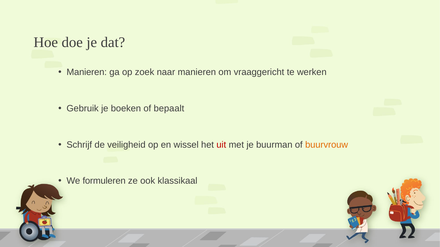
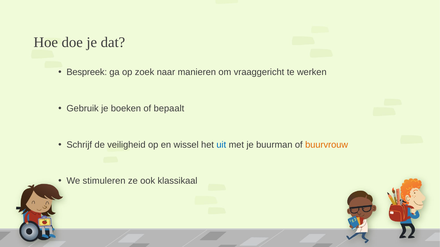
Manieren at (87, 72): Manieren -> Bespreek
uit colour: red -> blue
formuleren: formuleren -> stimuleren
